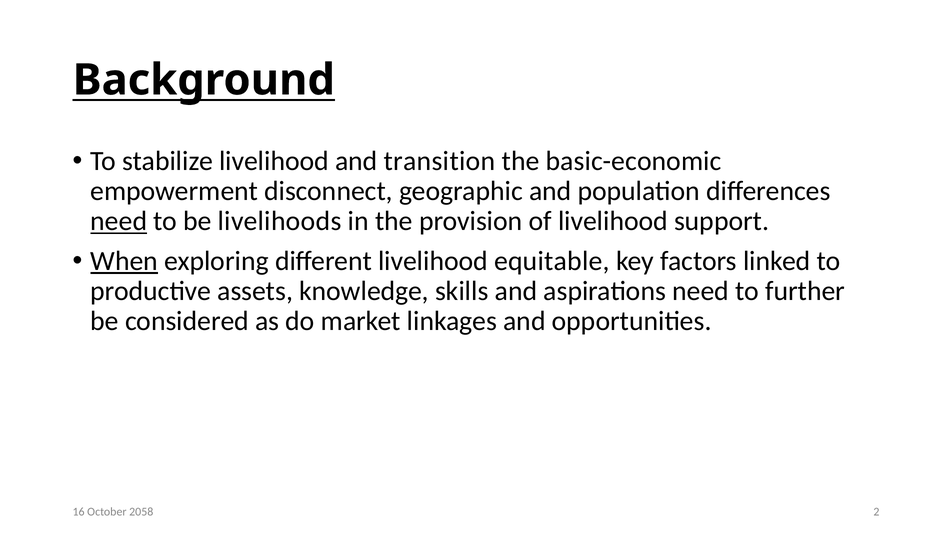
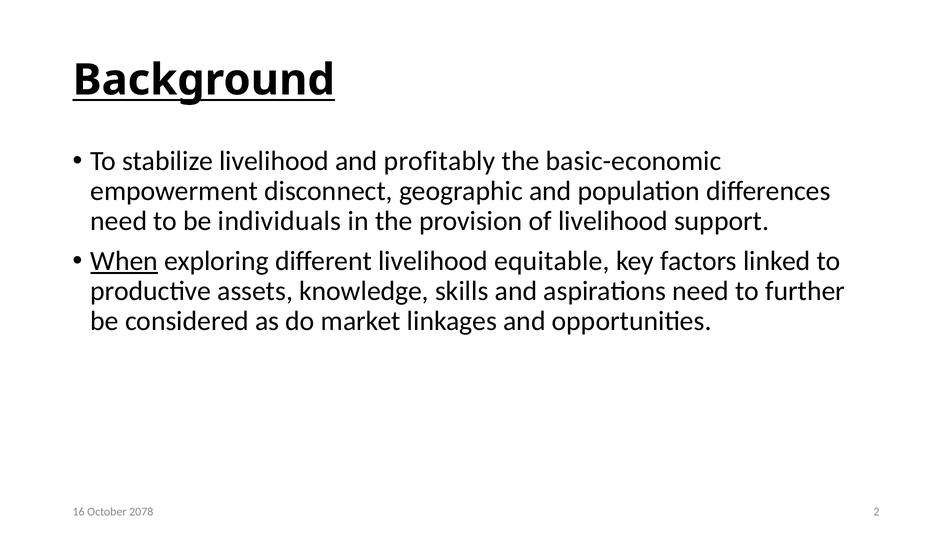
transition: transition -> profitably
need at (119, 221) underline: present -> none
livelihoods: livelihoods -> individuals
2058: 2058 -> 2078
